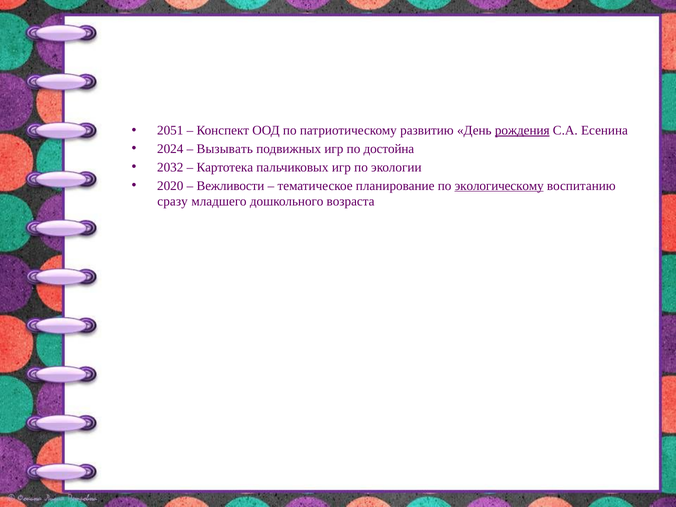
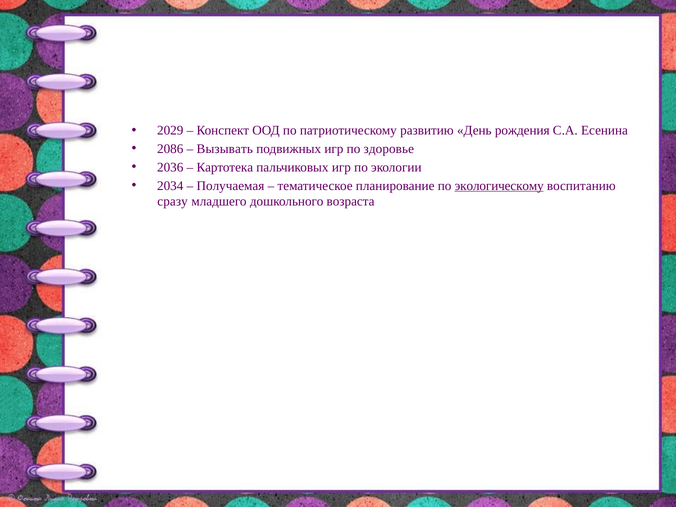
2051: 2051 -> 2029
рождения underline: present -> none
2024: 2024 -> 2086
достойна: достойна -> здоровье
2032: 2032 -> 2036
2020: 2020 -> 2034
Вежливости: Вежливости -> Получаемая
